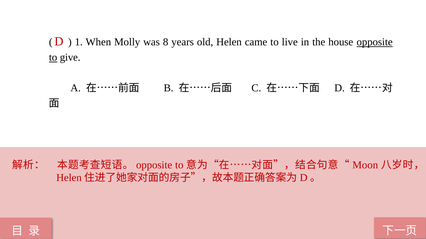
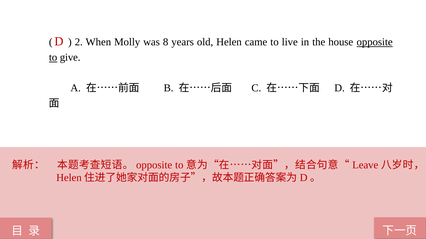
1: 1 -> 2
Moon: Moon -> Leave
